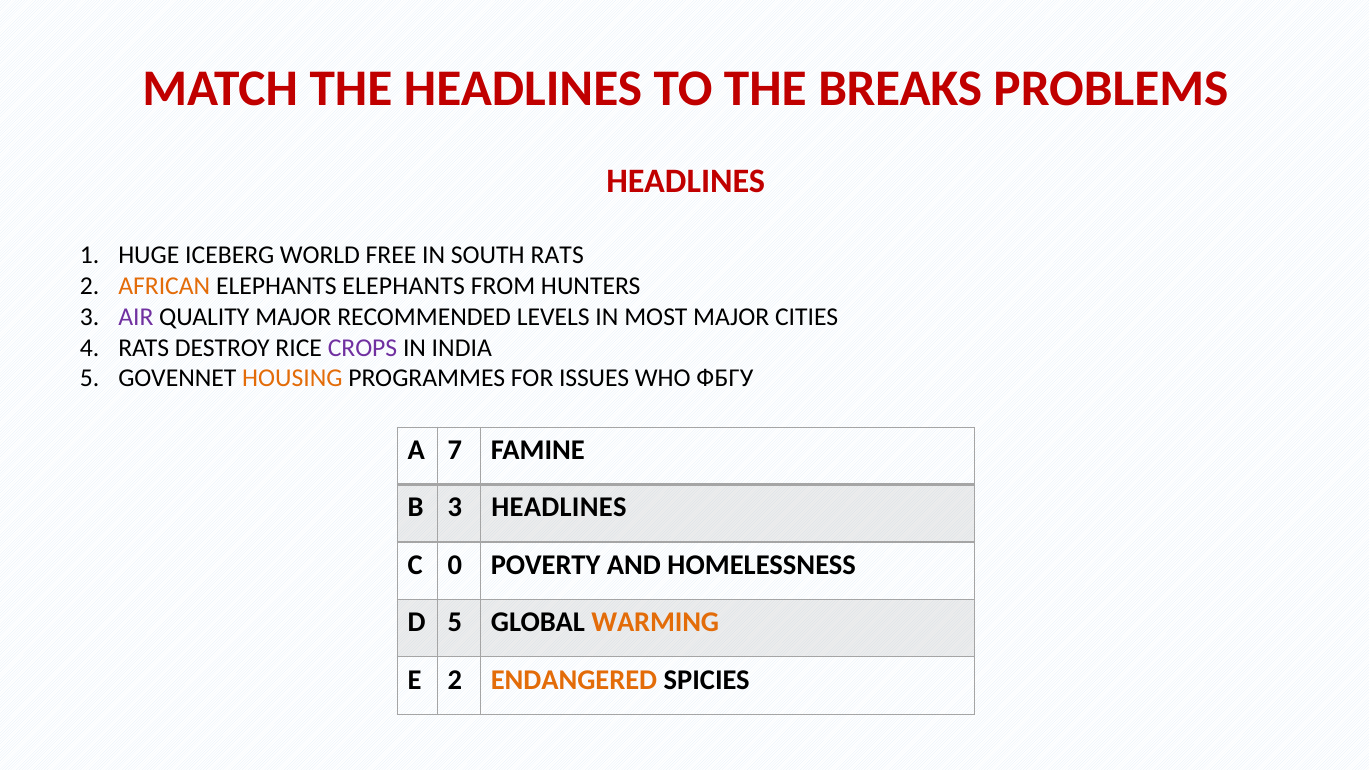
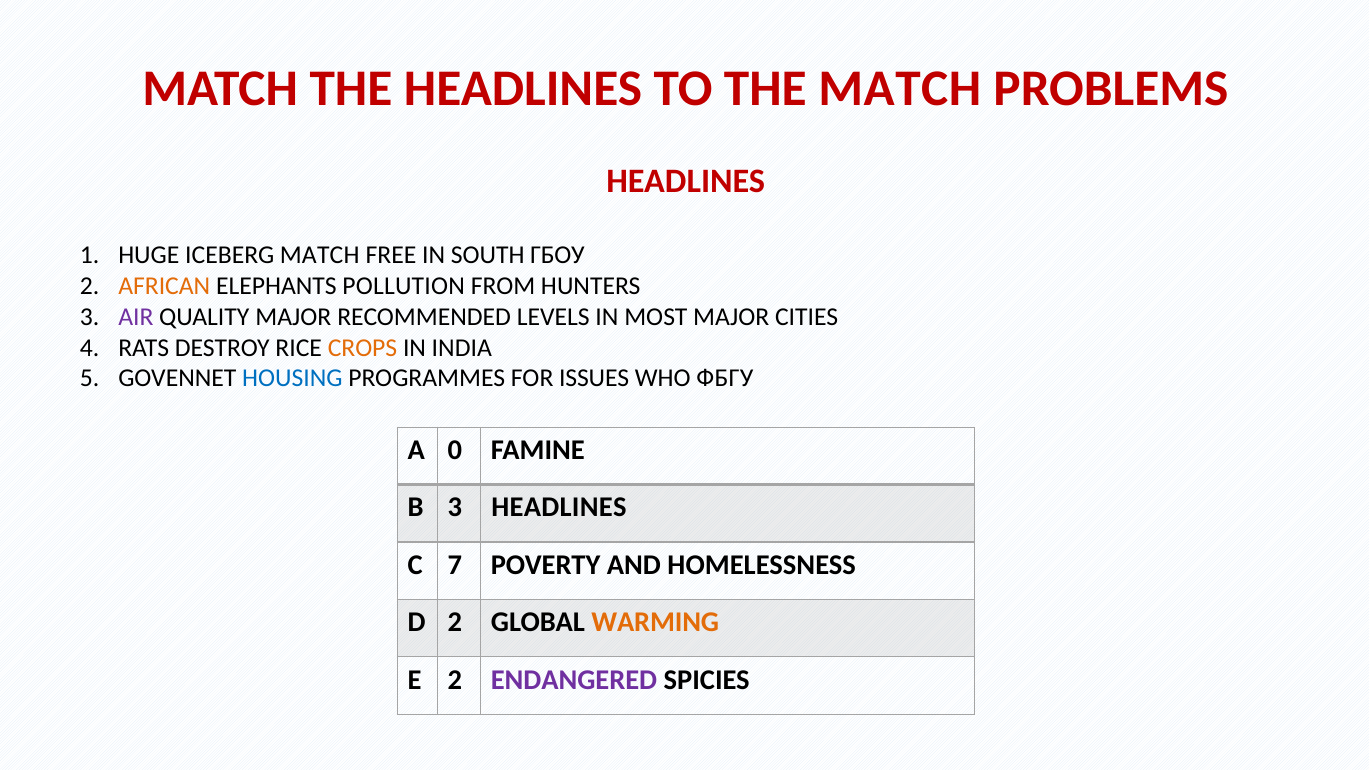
THE BREAKS: BREAKS -> MATCH
ICEBERG WORLD: WORLD -> MATCH
SOUTH RATS: RATS -> ГБОУ
ELEPHANTS ELEPHANTS: ELEPHANTS -> POLLUTION
CROPS colour: purple -> orange
HOUSING colour: orange -> blue
7: 7 -> 0
0: 0 -> 7
D 5: 5 -> 2
ENDANGERED colour: orange -> purple
